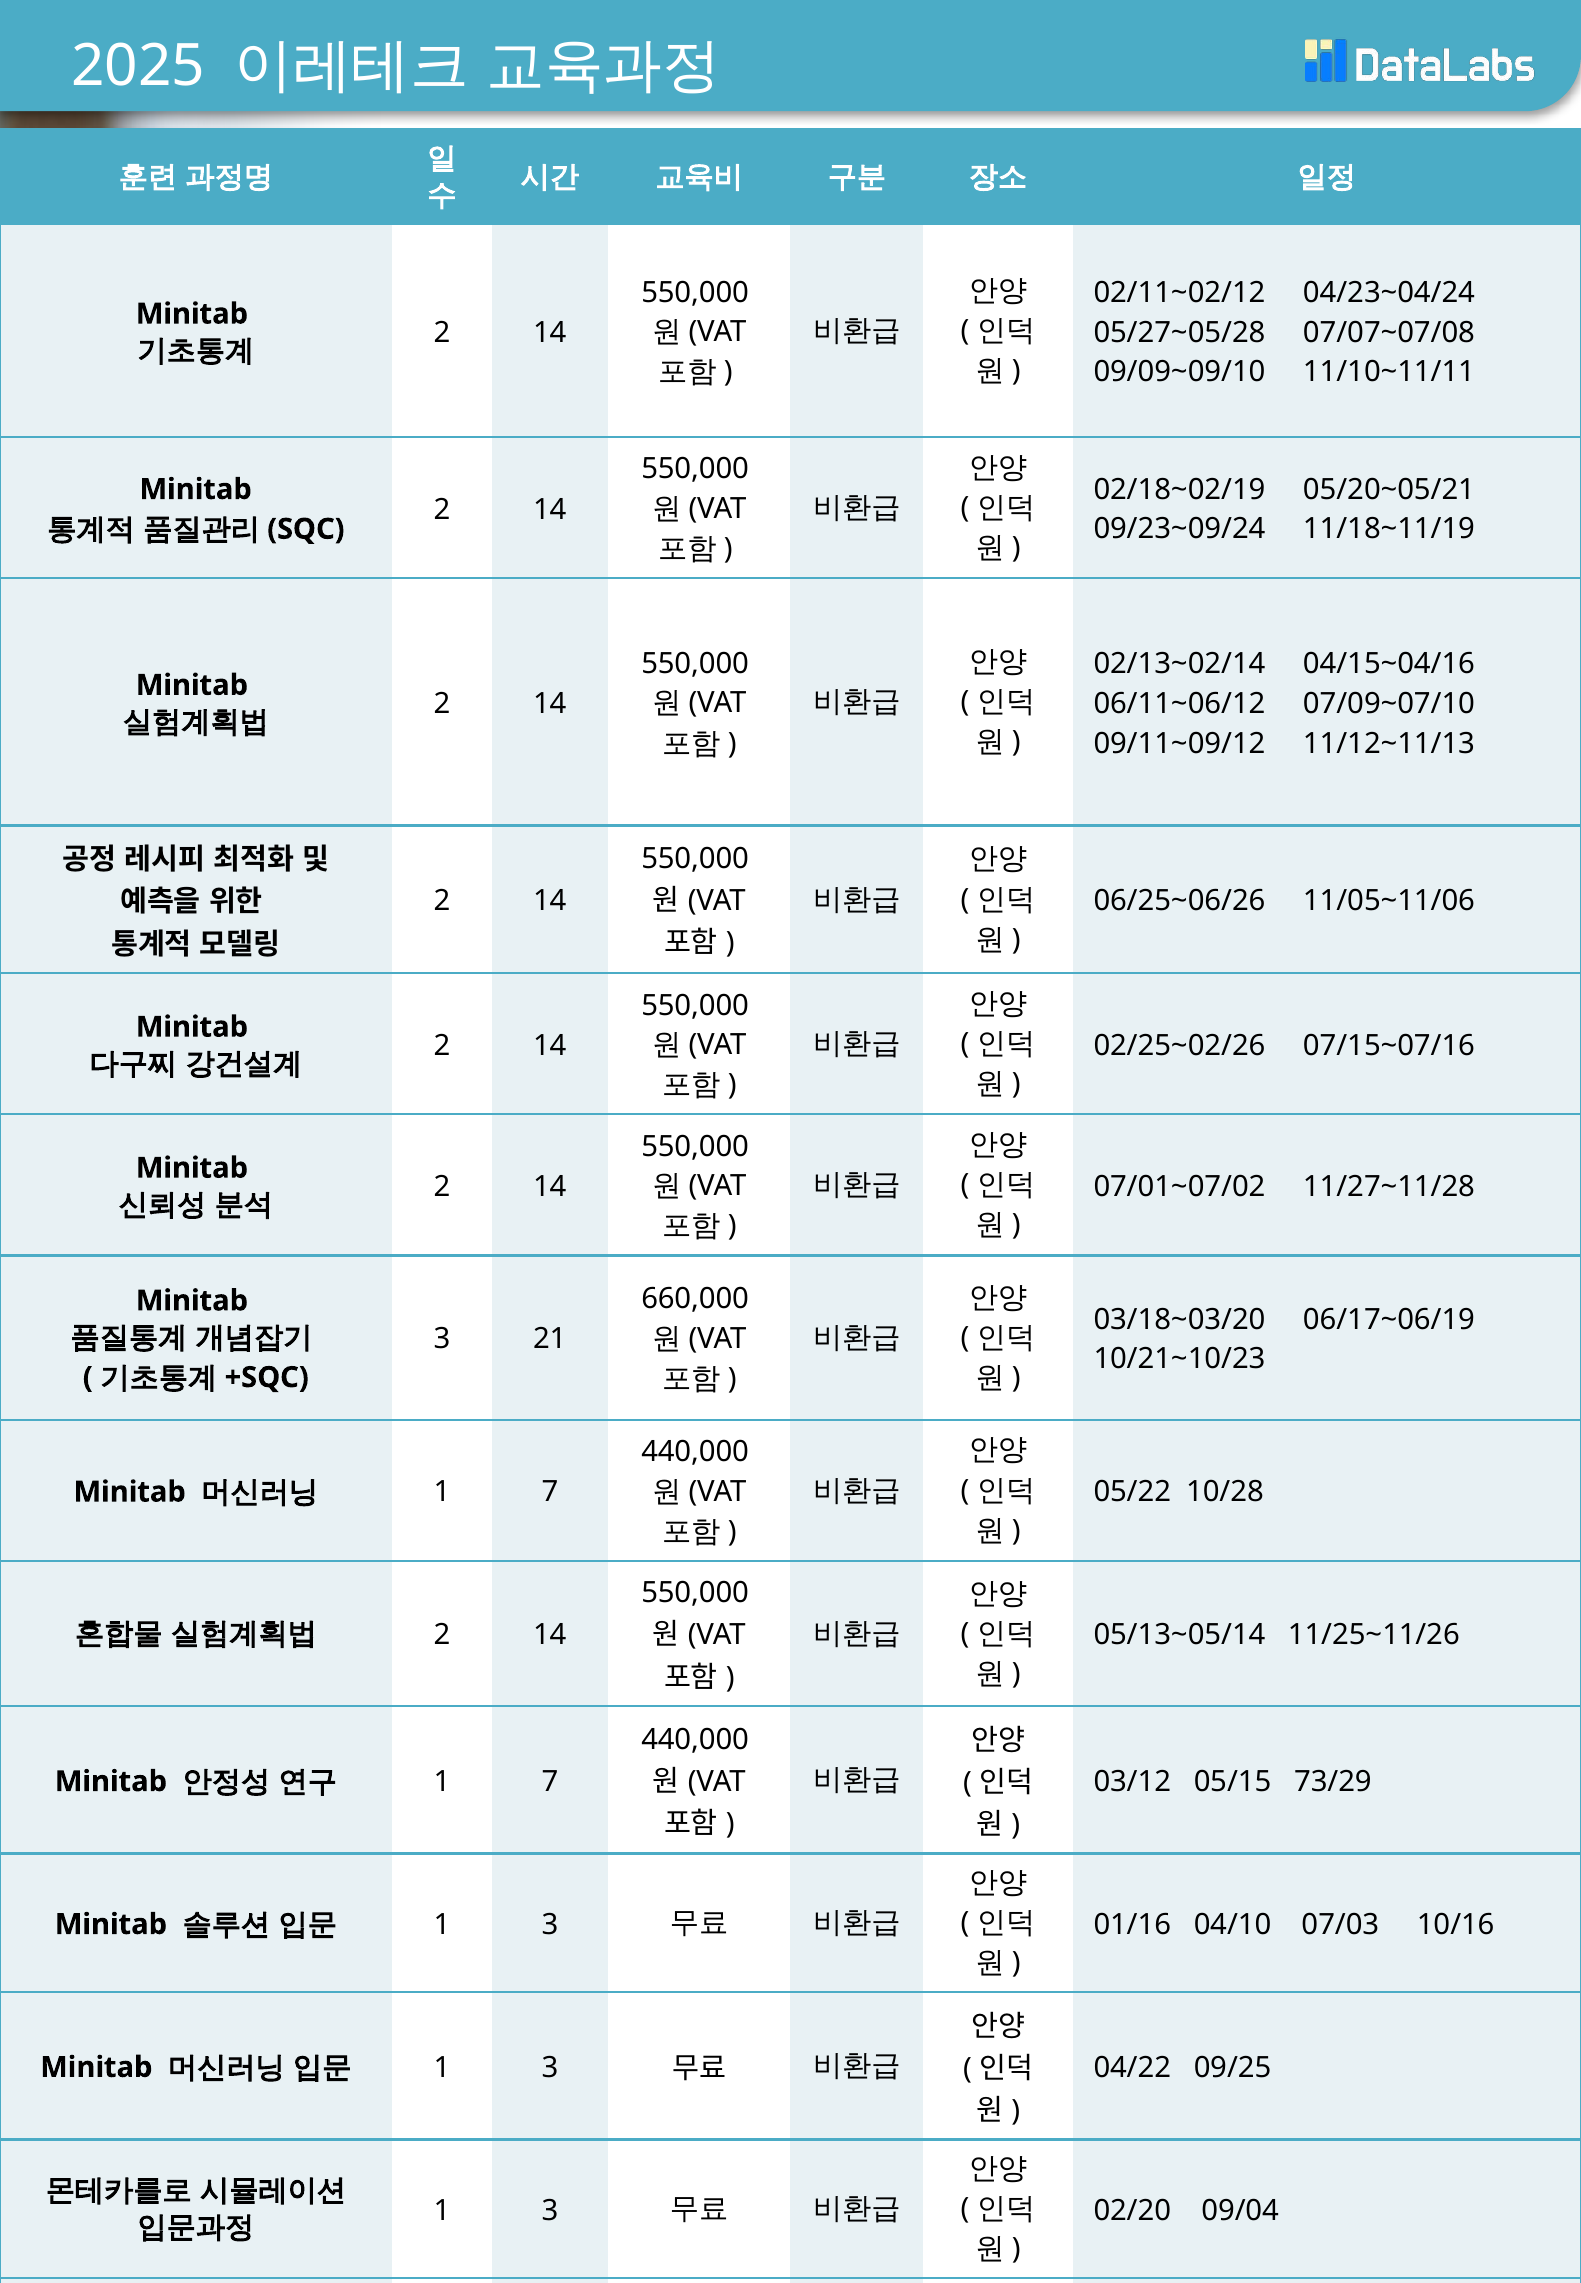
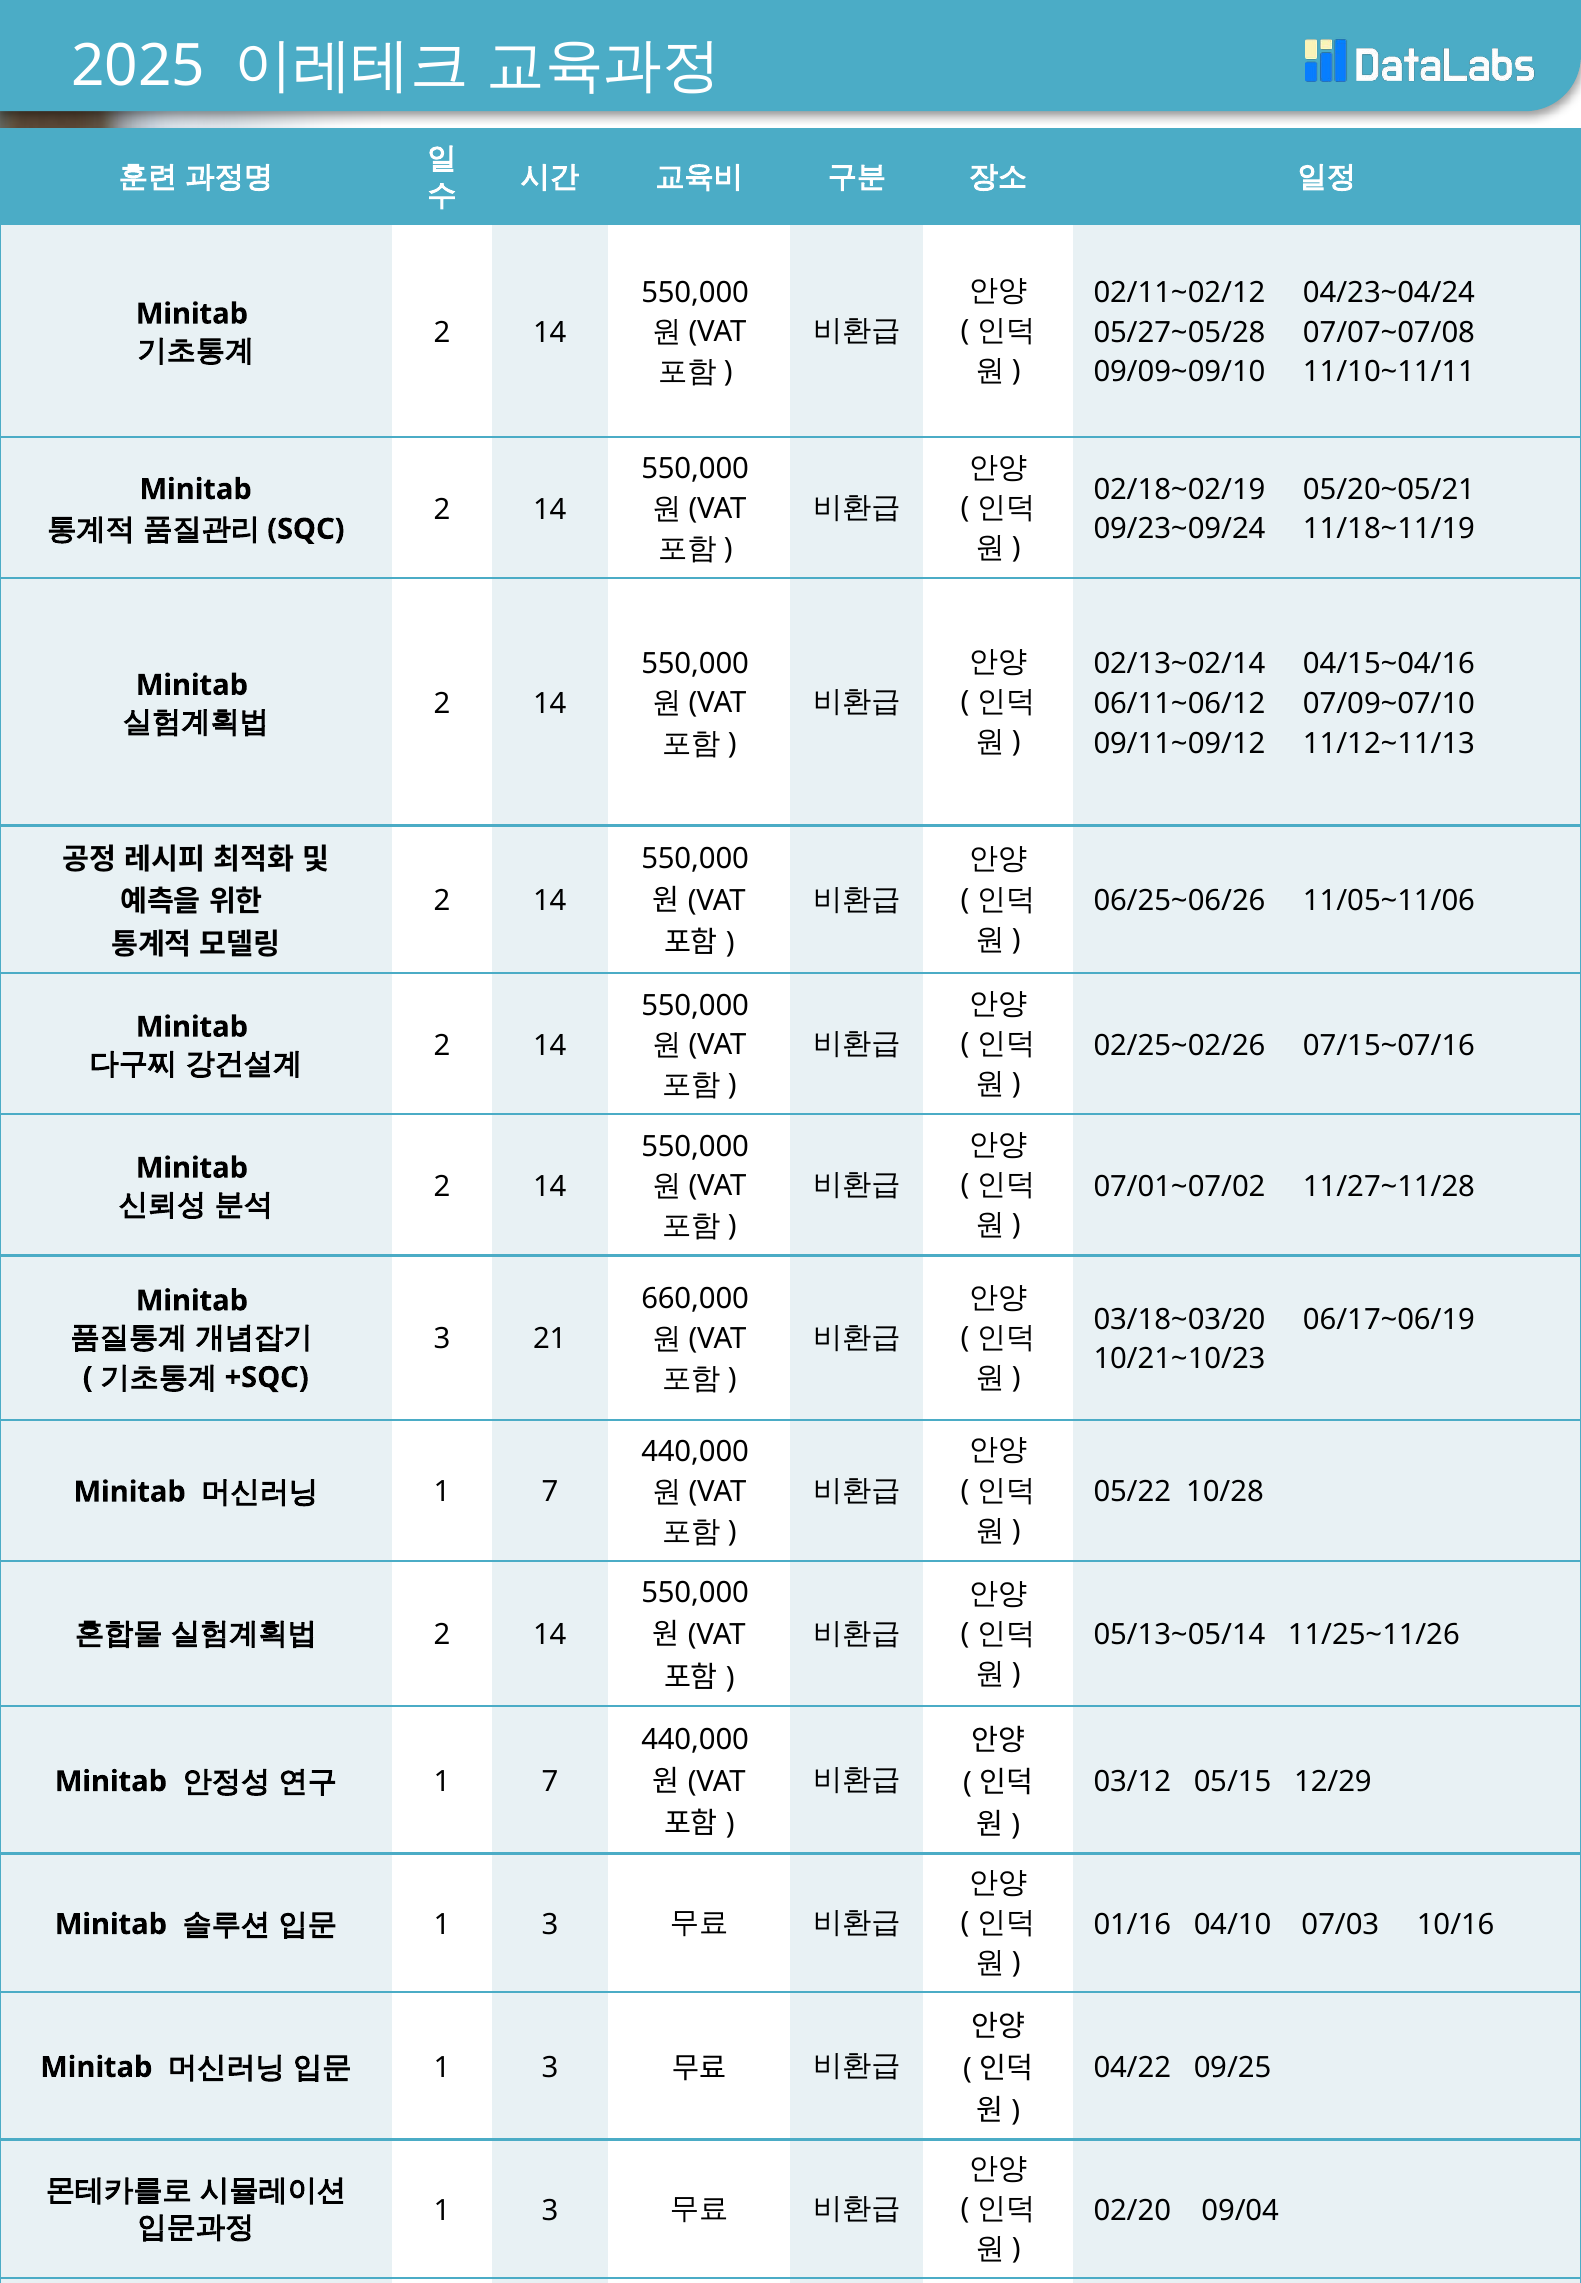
73/29: 73/29 -> 12/29
